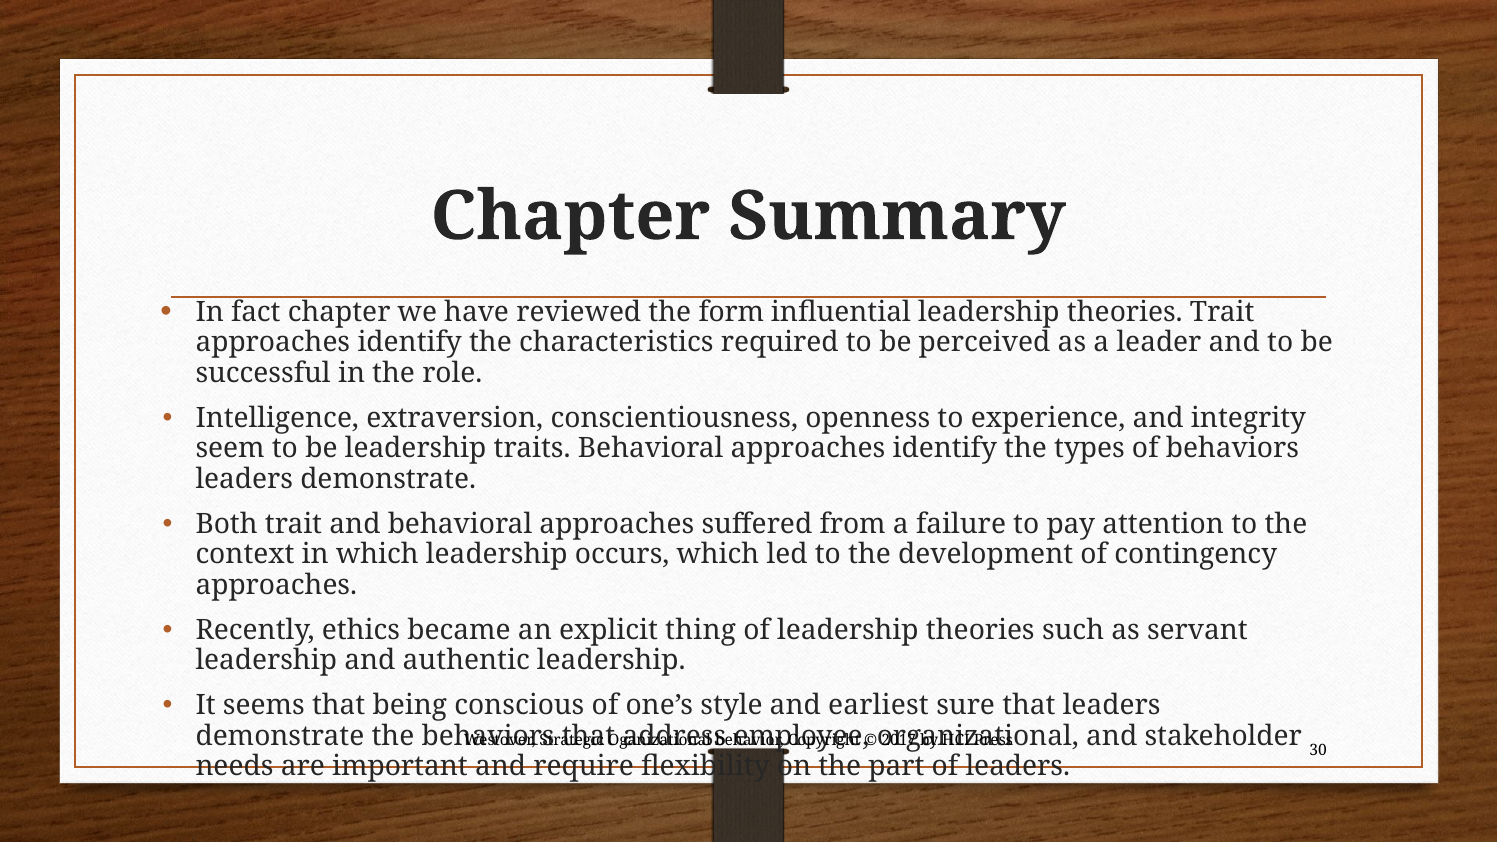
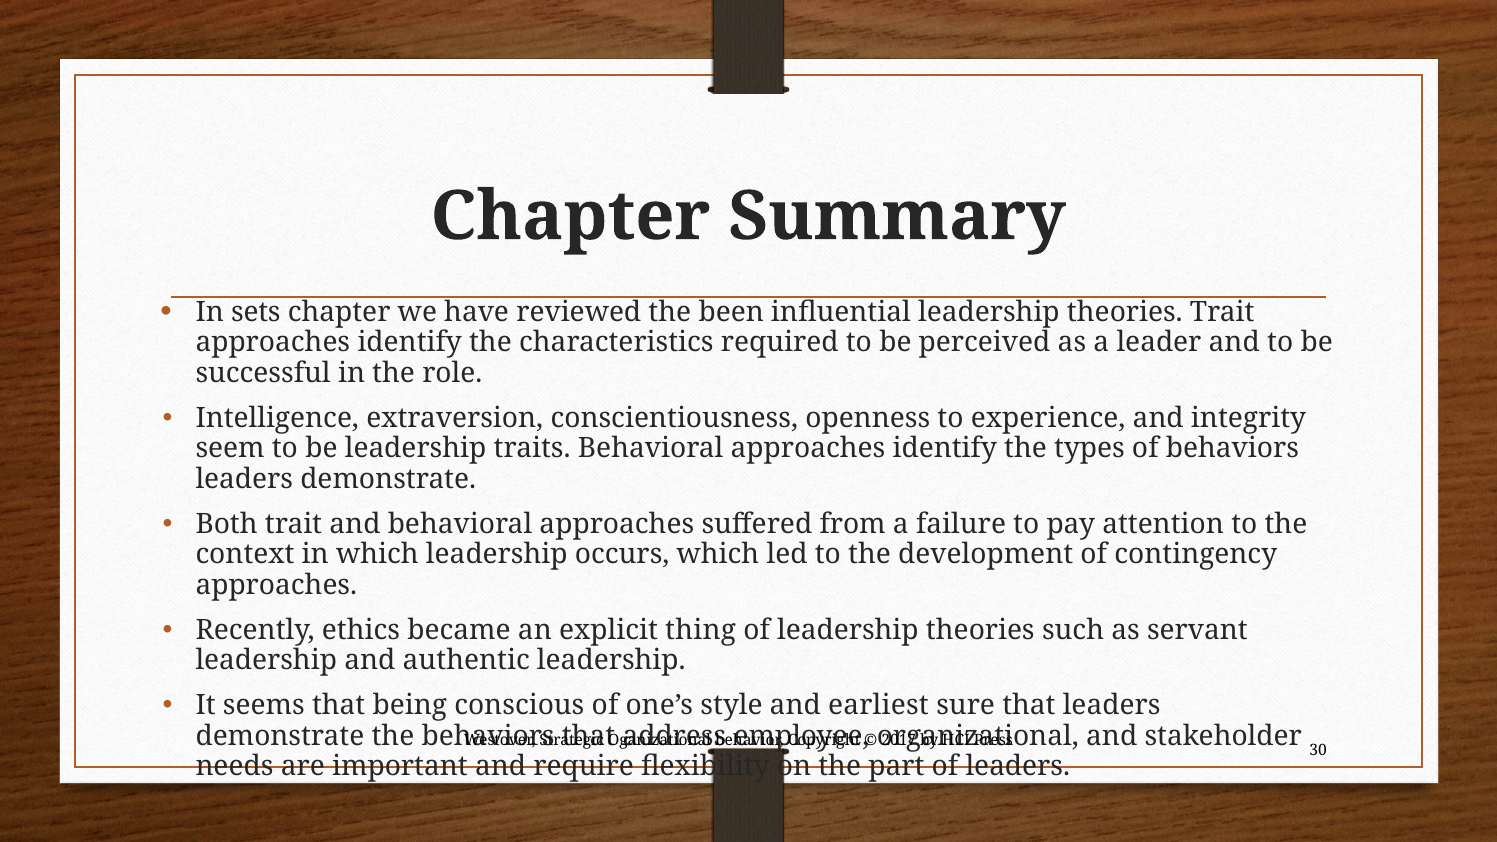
fact: fact -> sets
form: form -> been
